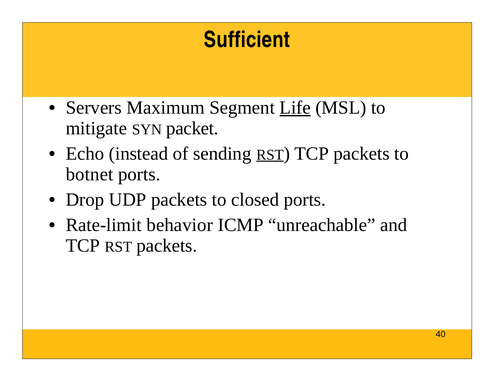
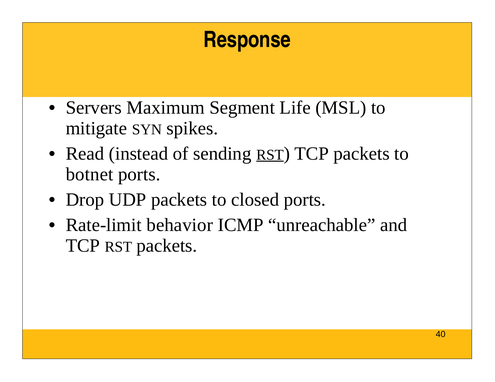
Sufficient: Sufficient -> Response
Life underline: present -> none
packet: packet -> spikes
Echo: Echo -> Read
